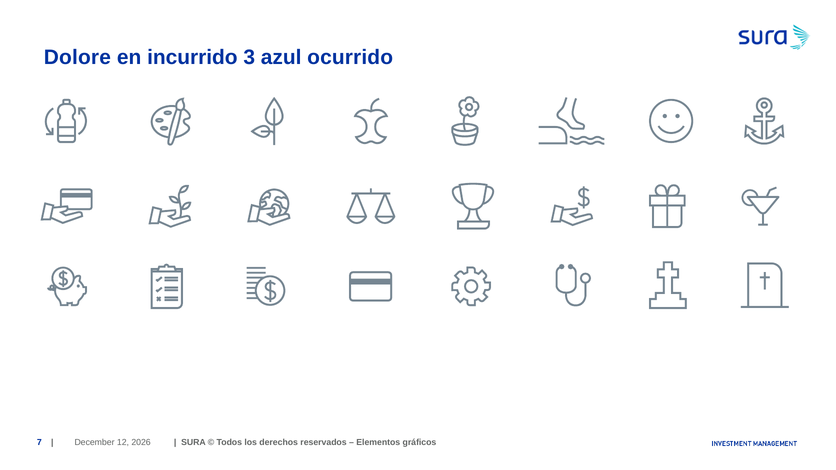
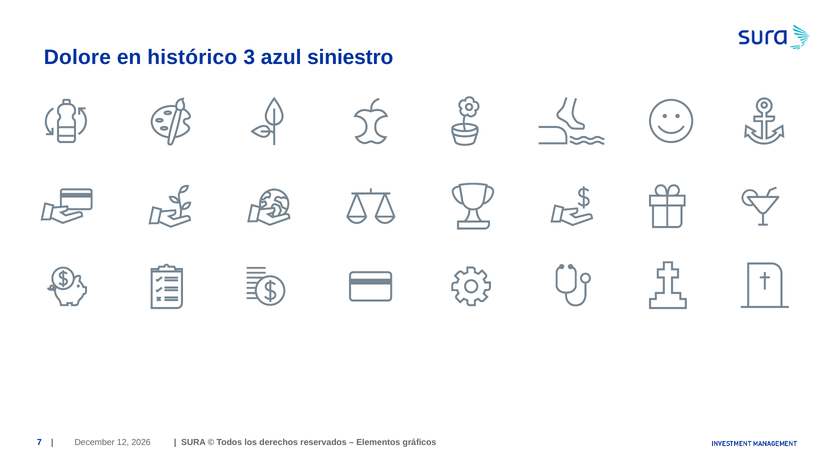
incurrido: incurrido -> histórico
ocurrido: ocurrido -> siniestro
